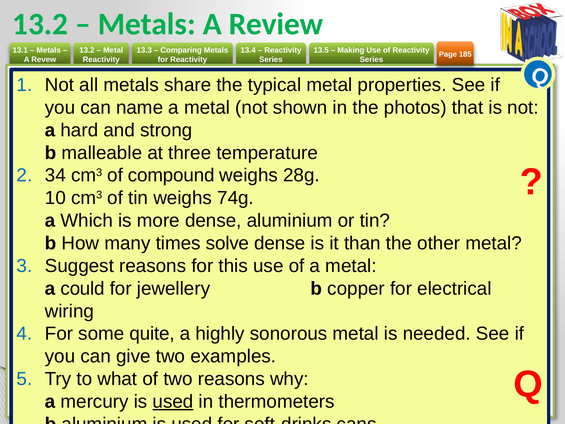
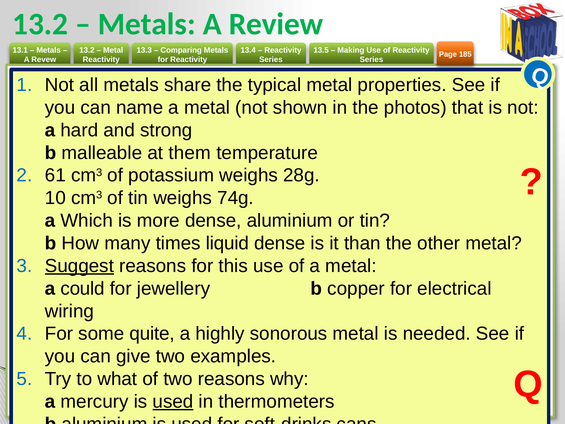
three: three -> them
34: 34 -> 61
compound: compound -> potassium
solve: solve -> liquid
Suggest underline: none -> present
